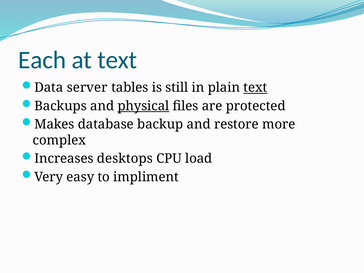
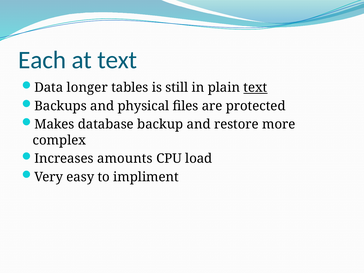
server: server -> longer
physical underline: present -> none
desktops: desktops -> amounts
